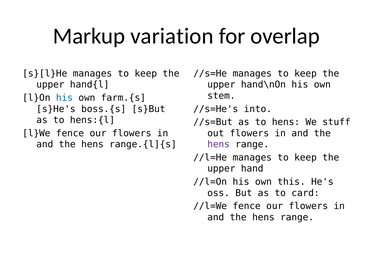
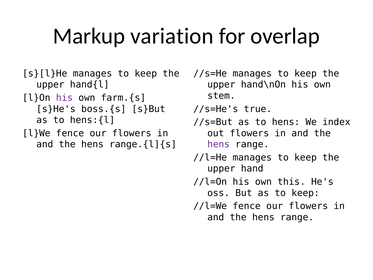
his at (64, 98) colour: blue -> purple
into: into -> true
stuff: stuff -> index
as to card: card -> keep
